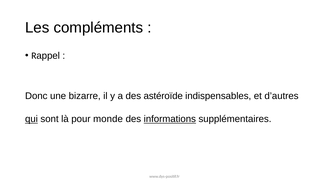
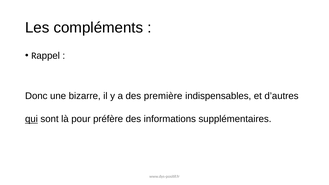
astéroïde: astéroïde -> première
monde: monde -> préfère
informations underline: present -> none
